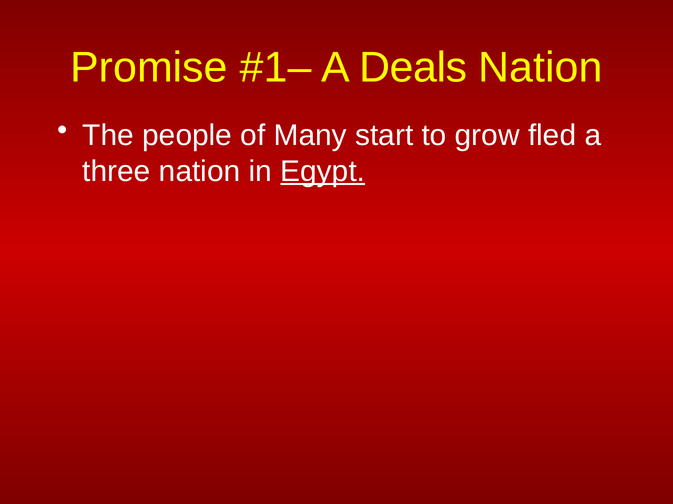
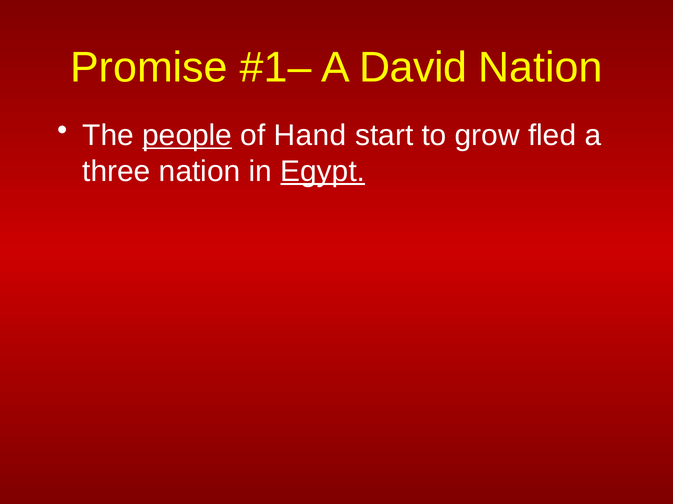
Deals: Deals -> David
people underline: none -> present
Many: Many -> Hand
